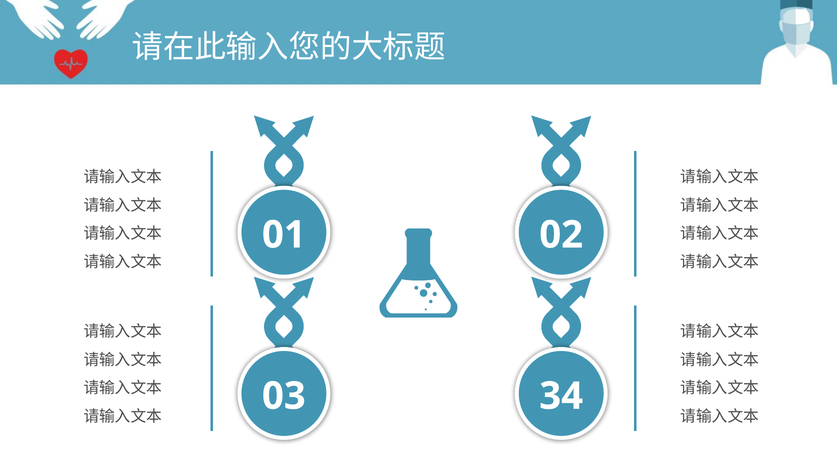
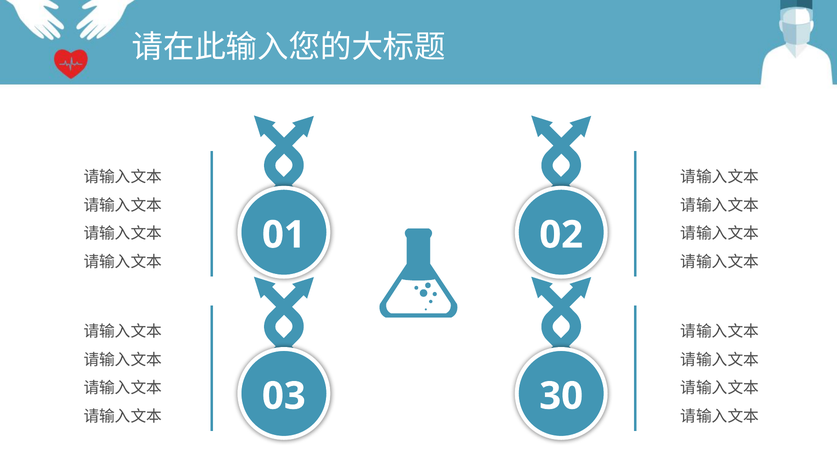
34: 34 -> 30
